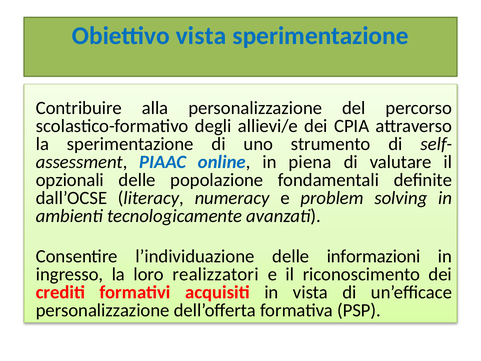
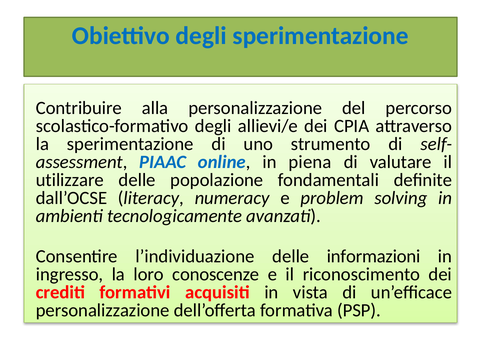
Obiettivo vista: vista -> degli
opzionali: opzionali -> utilizzare
realizzatori: realizzatori -> conoscenze
